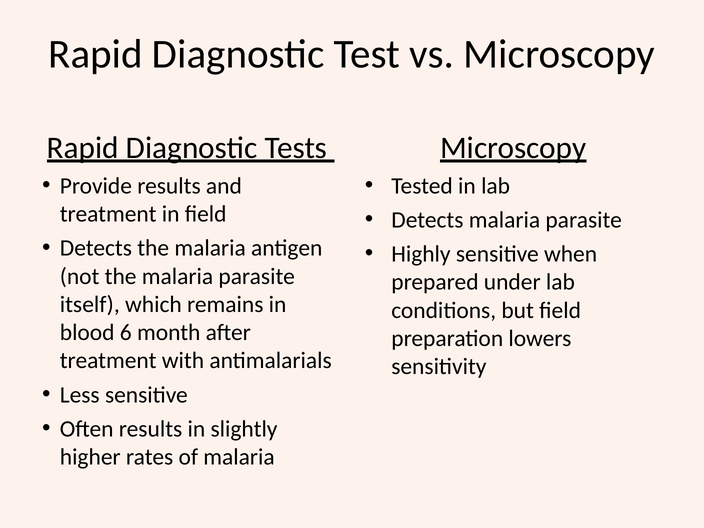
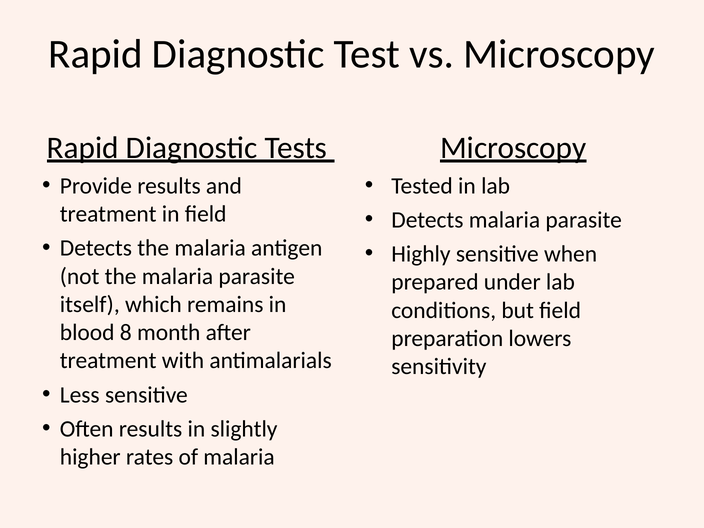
6: 6 -> 8
